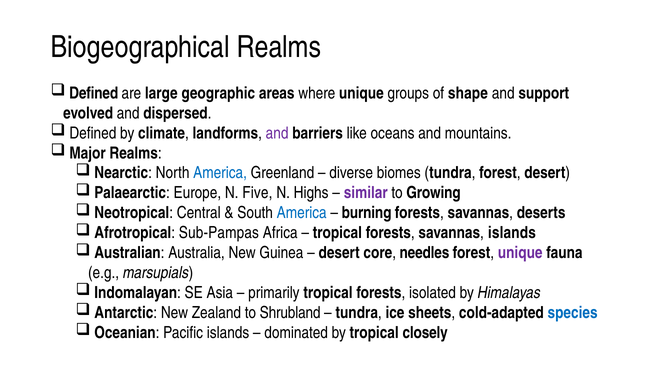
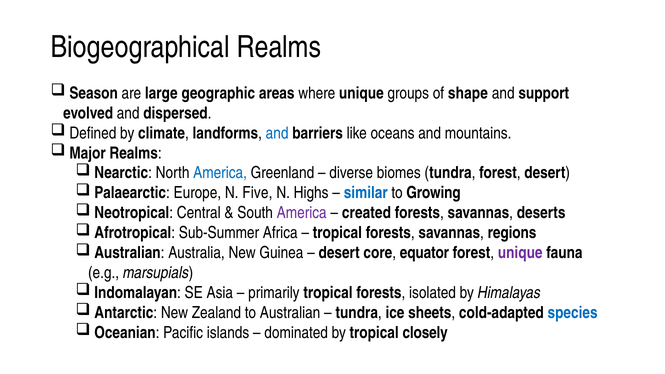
Defined at (94, 93): Defined -> Season
and at (277, 133) colour: purple -> blue
similar colour: purple -> blue
America at (302, 213) colour: blue -> purple
burning: burning -> created
Sub-Pampas: Sub-Pampas -> Sub-Summer
savannas islands: islands -> regions
needles: needles -> equator
to Shrubland: Shrubland -> Australian
